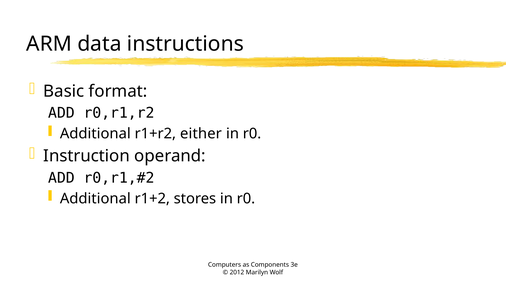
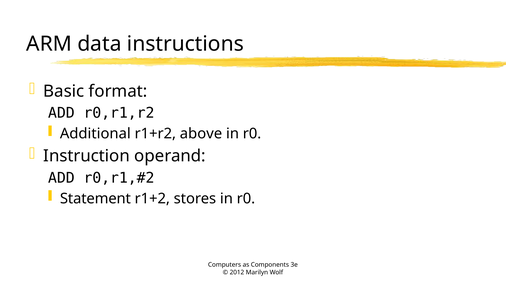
either: either -> above
Additional at (95, 199): Additional -> Statement
